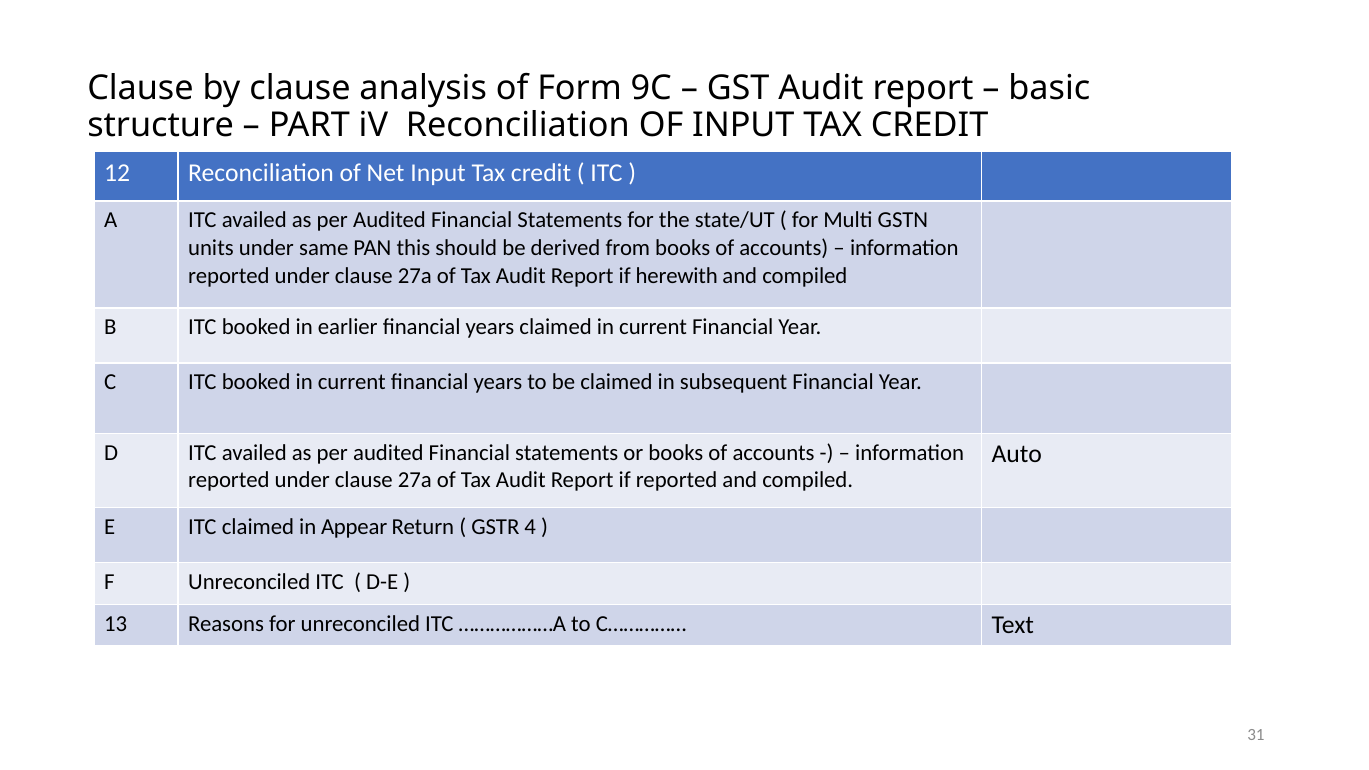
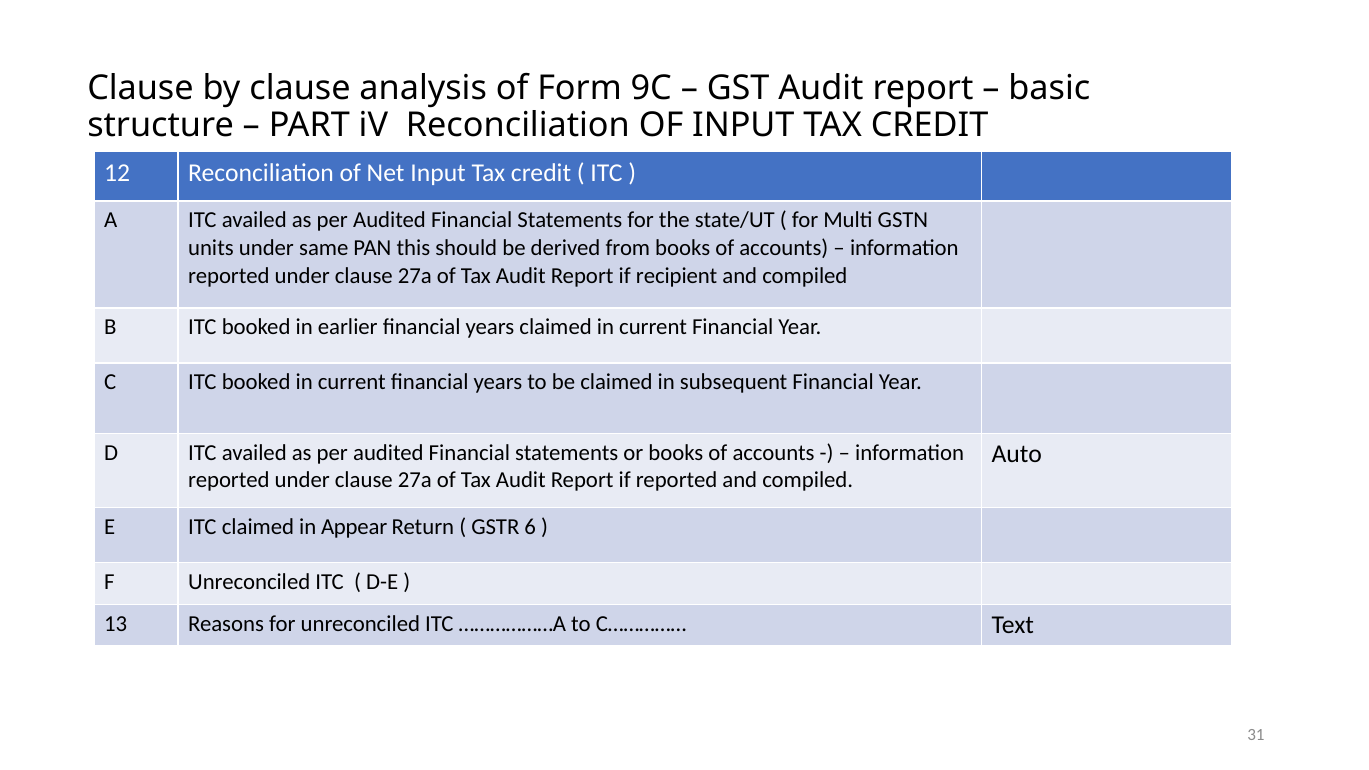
herewith: herewith -> recipient
4: 4 -> 6
